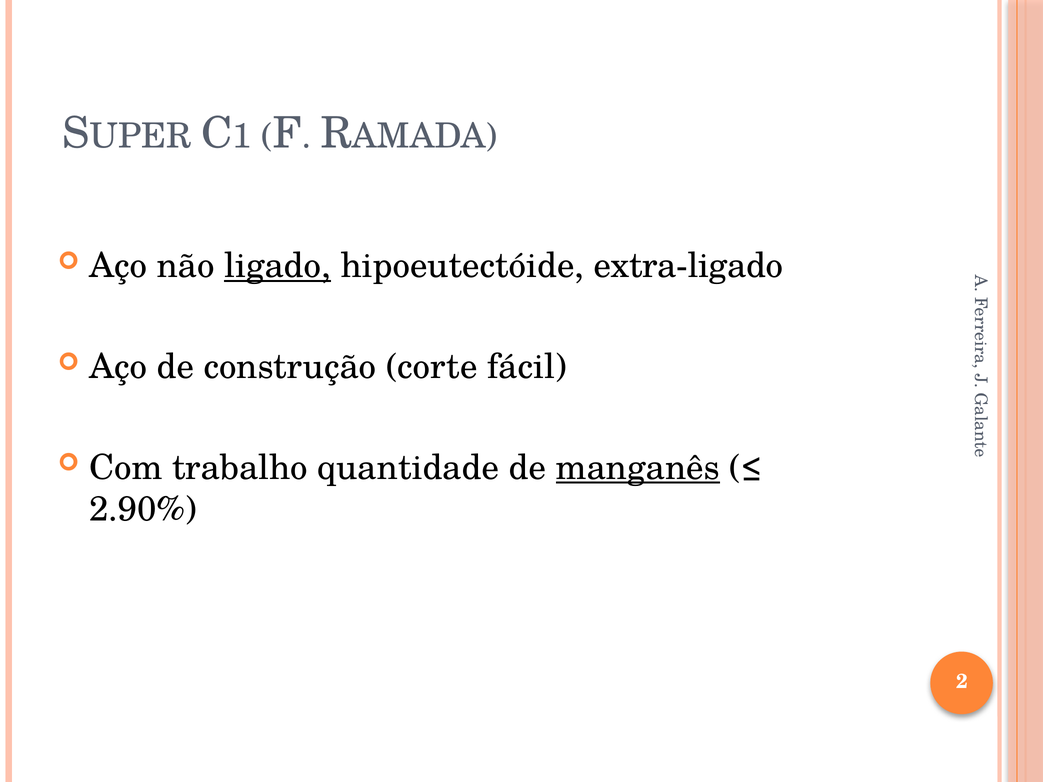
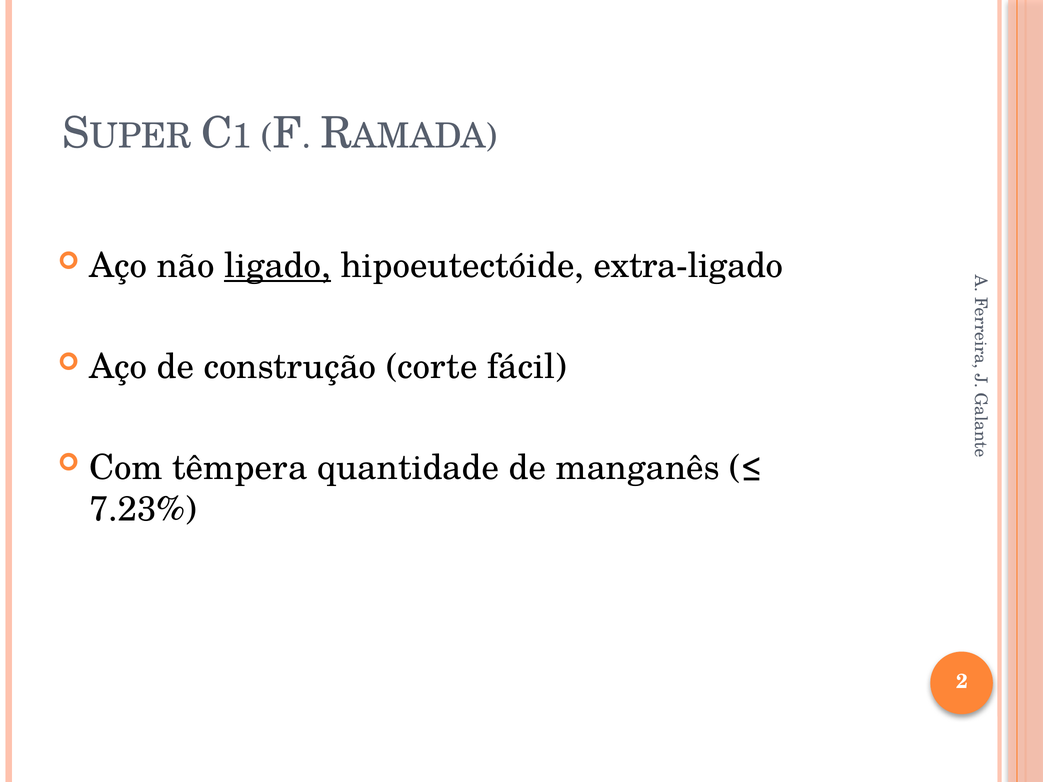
trabalho: trabalho -> têmpera
manganês underline: present -> none
2.90%: 2.90% -> 7.23%
